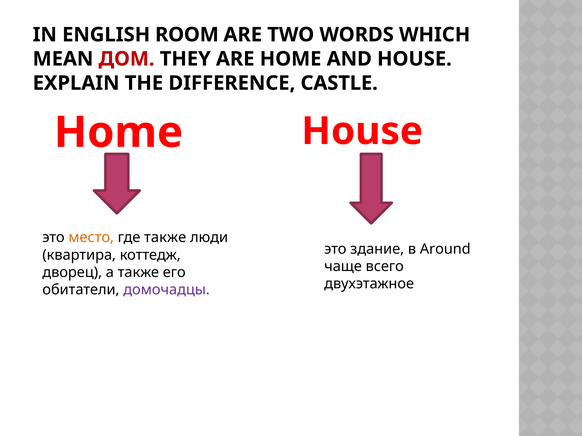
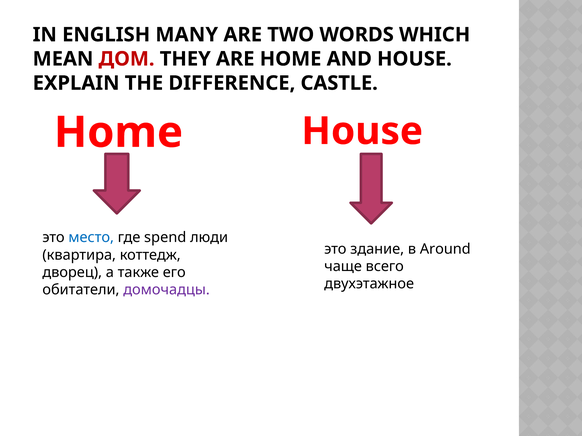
ROOM: ROOM -> MANY
место colour: orange -> blue
где также: также -> spend
